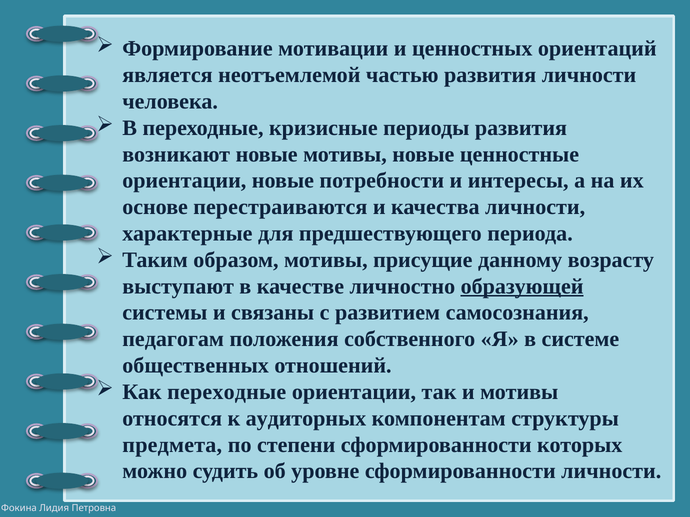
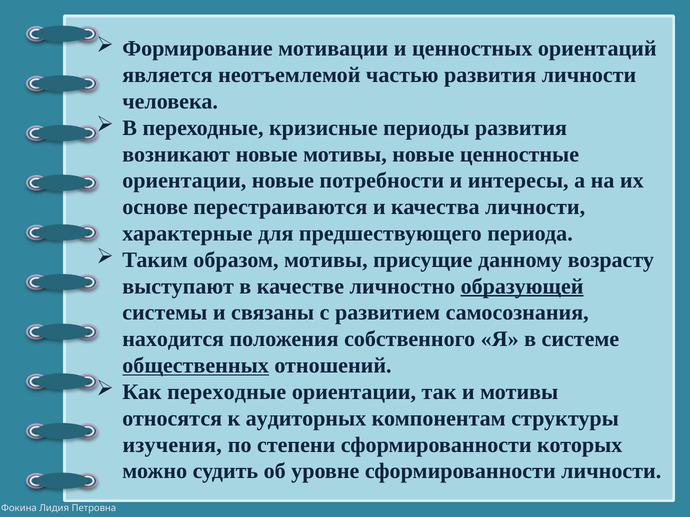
педагогам: педагогам -> находится
общественных underline: none -> present
предмета: предмета -> изучения
